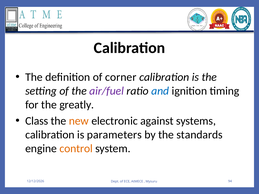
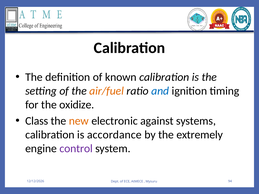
corner: corner -> known
air/fuel colour: purple -> orange
greatly: greatly -> oxidize
parameters: parameters -> accordance
standards: standards -> extremely
control colour: orange -> purple
